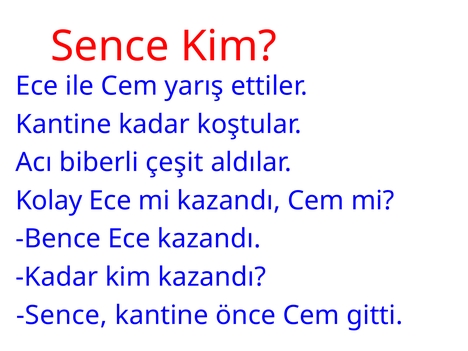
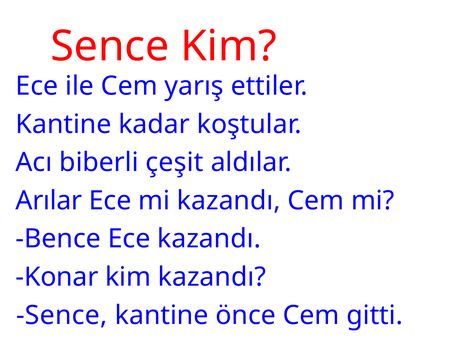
Kolay: Kolay -> Arılar
Kadar at (57, 277): Kadar -> Konar
